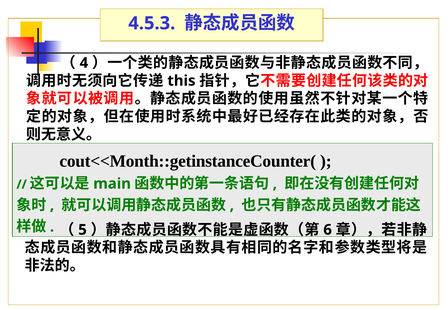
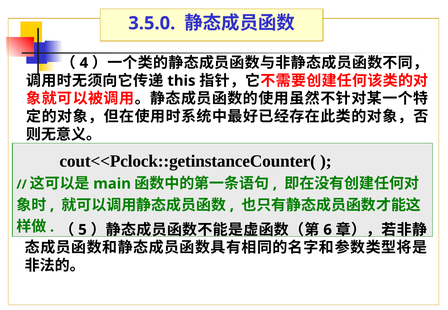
4.5.3: 4.5.3 -> 3.5.0
cout<<Month::getinstanceCounter(: cout<<Month::getinstanceCounter( -> cout<<Pclock::getinstanceCounter(
